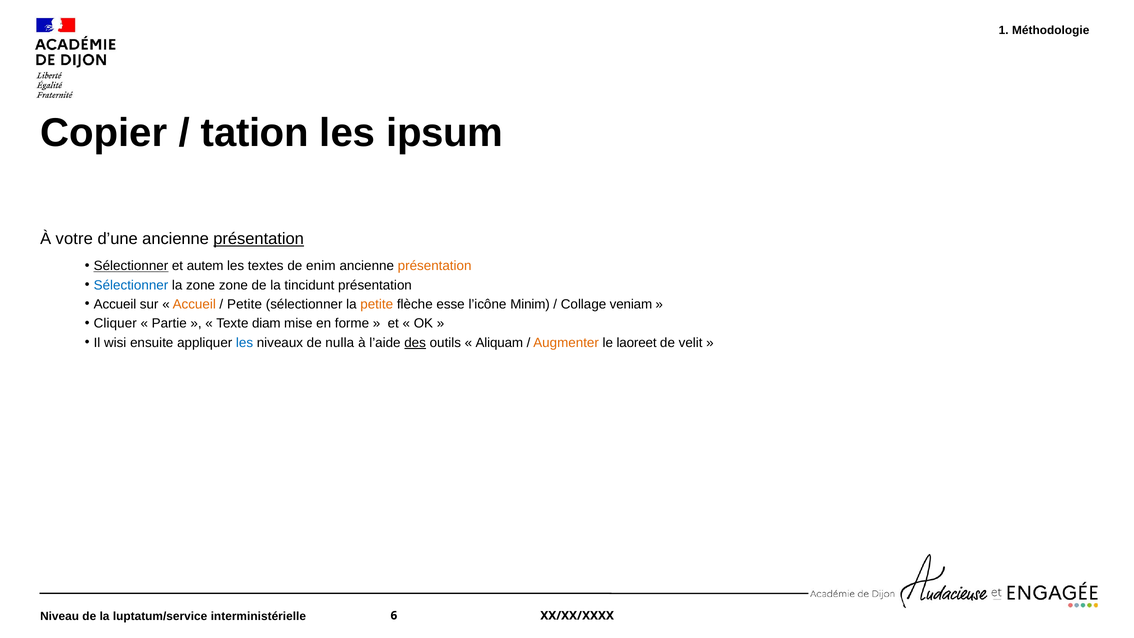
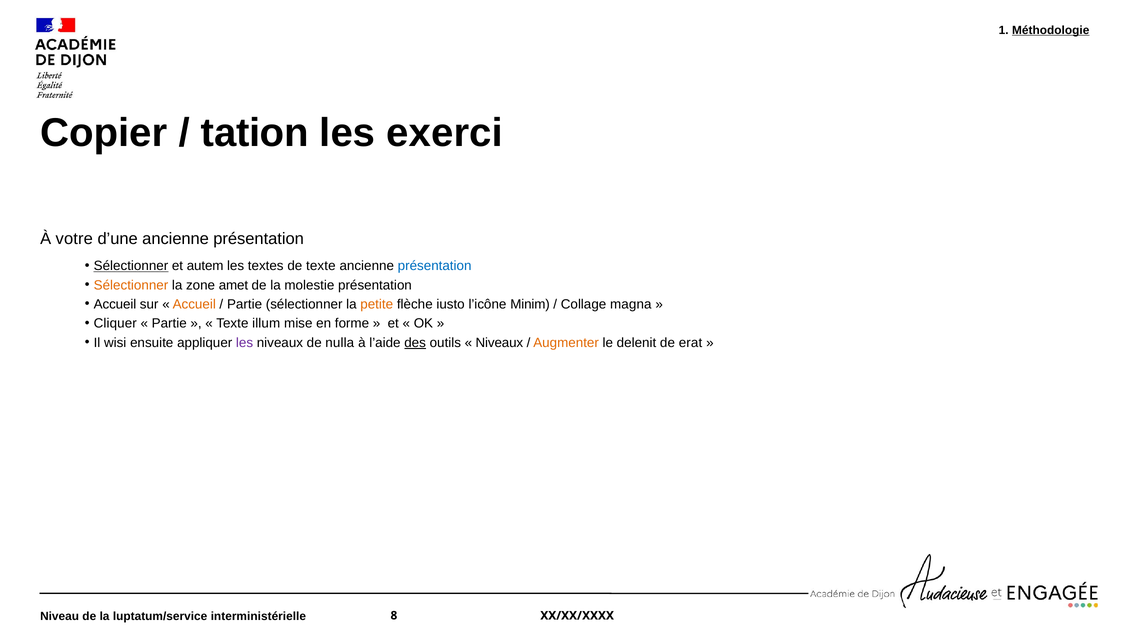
Méthodologie underline: none -> present
ipsum: ipsum -> exerci
présentation at (259, 239) underline: present -> none
de enim: enim -> texte
présentation at (435, 266) colour: orange -> blue
Sélectionner at (131, 285) colour: blue -> orange
zone zone: zone -> amet
tincidunt: tincidunt -> molestie
Petite at (245, 304): Petite -> Partie
esse: esse -> iusto
veniam: veniam -> magna
diam: diam -> illum
les at (245, 343) colour: blue -> purple
Aliquam at (499, 343): Aliquam -> Niveaux
laoreet: laoreet -> delenit
velit: velit -> erat
6: 6 -> 8
